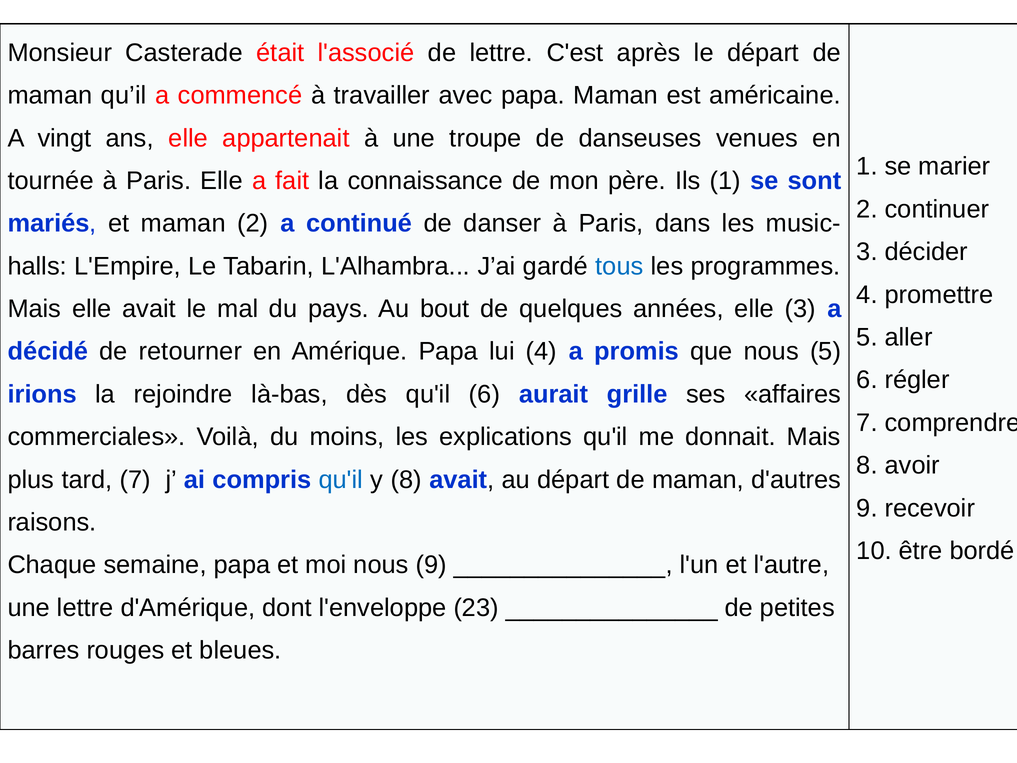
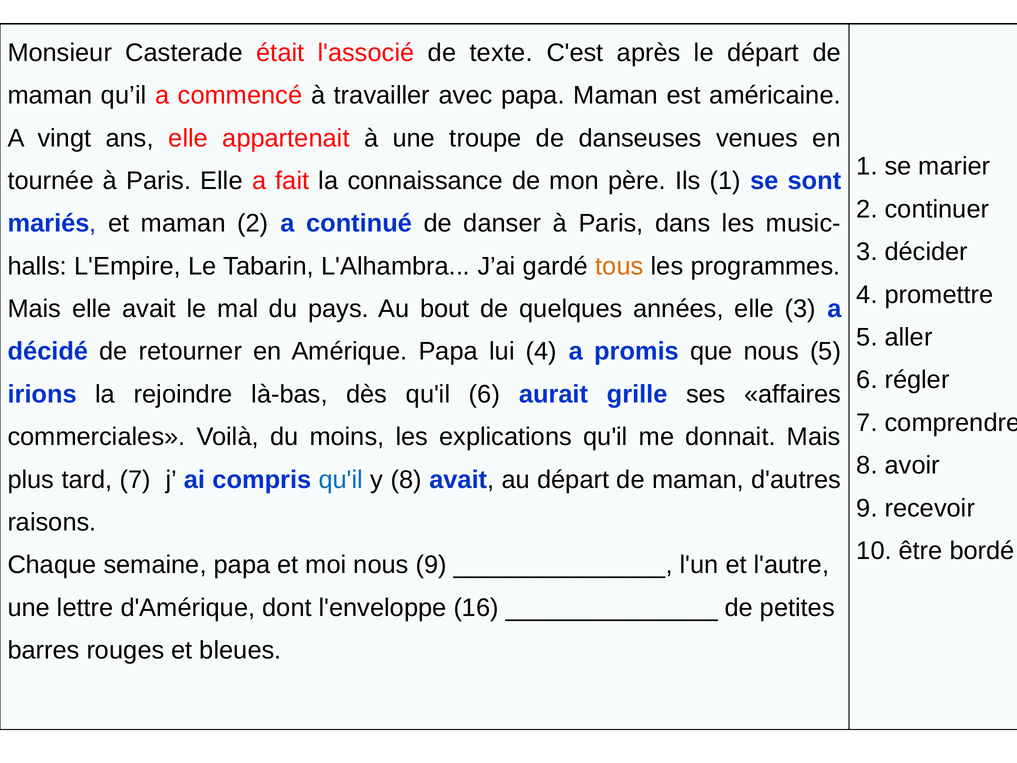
de lettre: lettre -> texte
tous colour: blue -> orange
23: 23 -> 16
